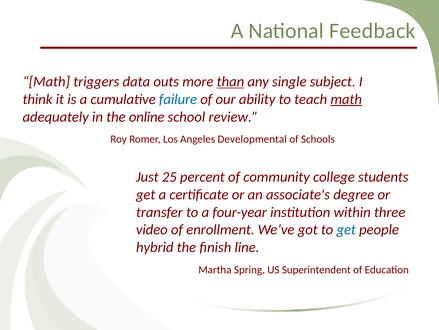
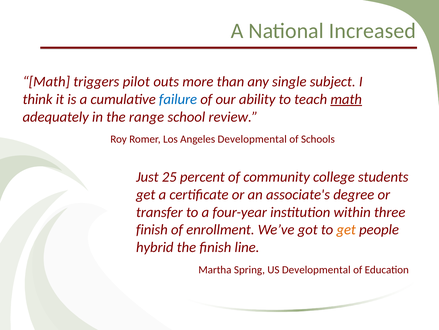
Feedback: Feedback -> Increased
data: data -> pilot
than underline: present -> none
online: online -> range
video at (152, 229): video -> finish
get at (346, 229) colour: blue -> orange
US Superintendent: Superintendent -> Developmental
